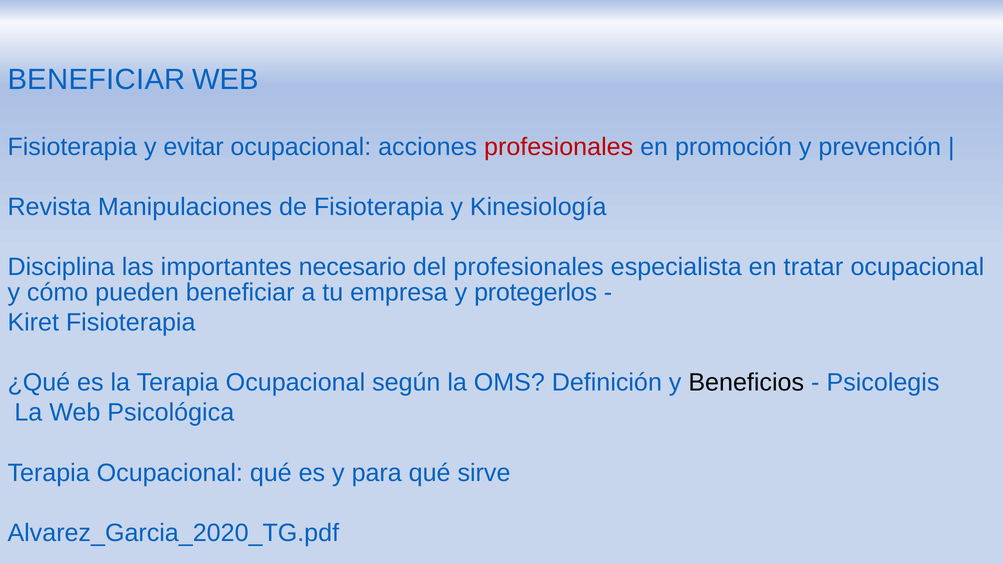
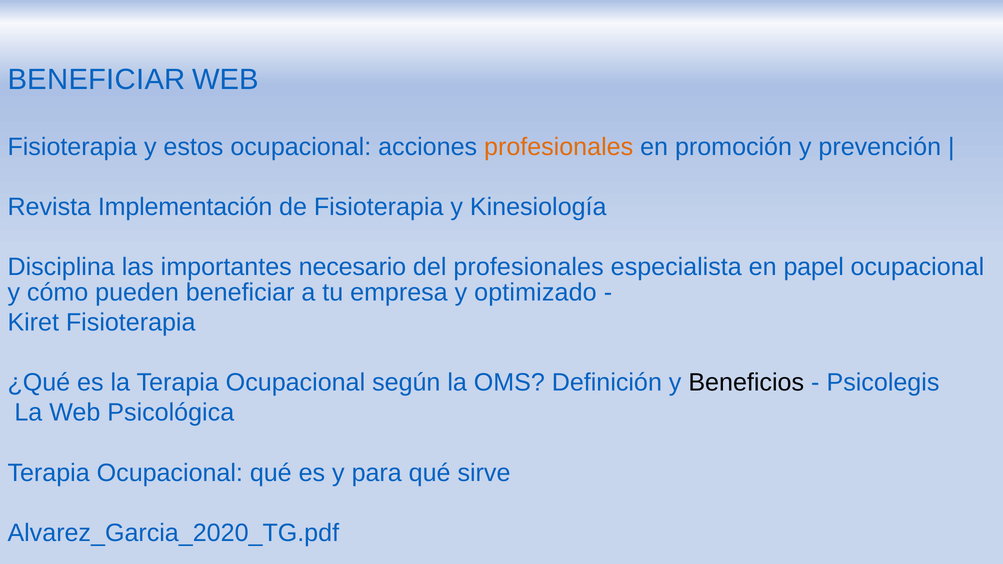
evitar: evitar -> estos
profesionales at (559, 147) colour: red -> orange
Manipulaciones: Manipulaciones -> Implementación
tratar: tratar -> papel
protegerlos: protegerlos -> optimizado
